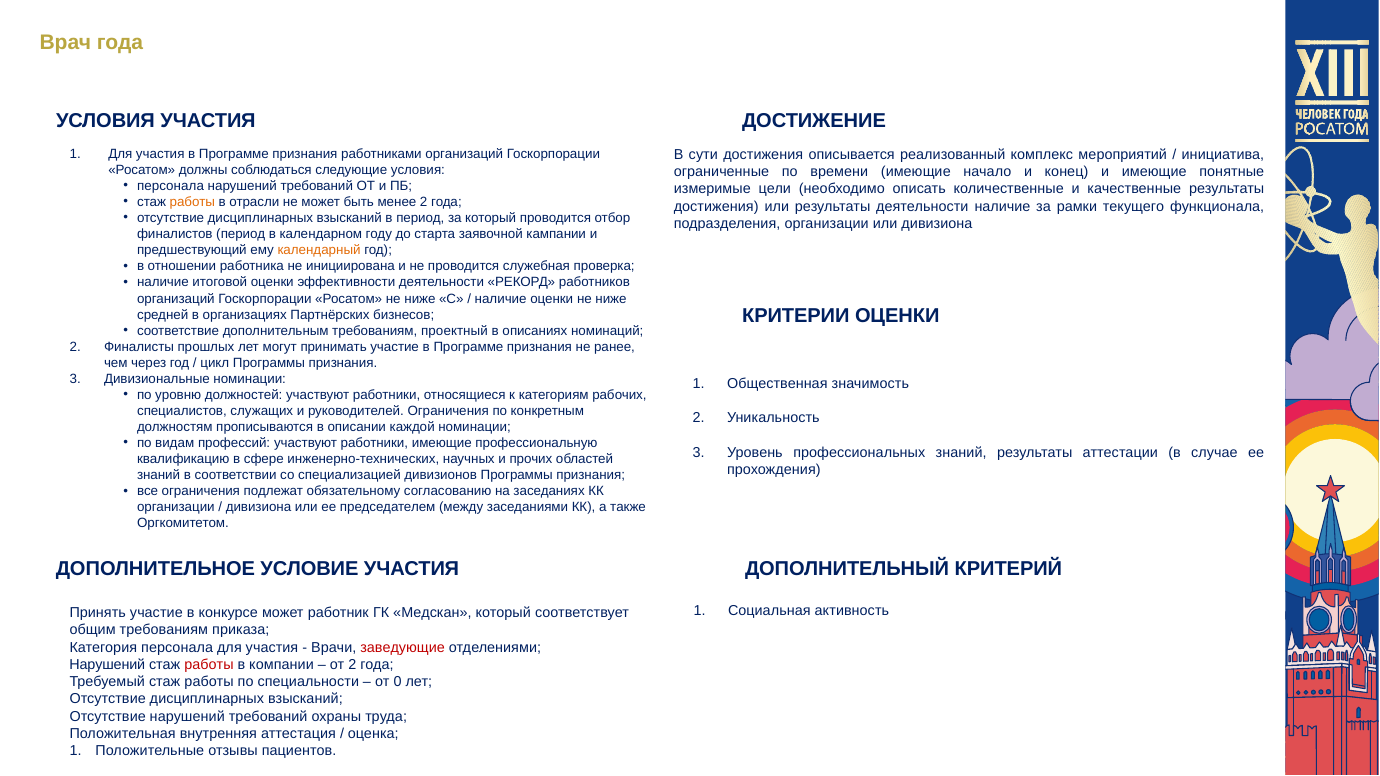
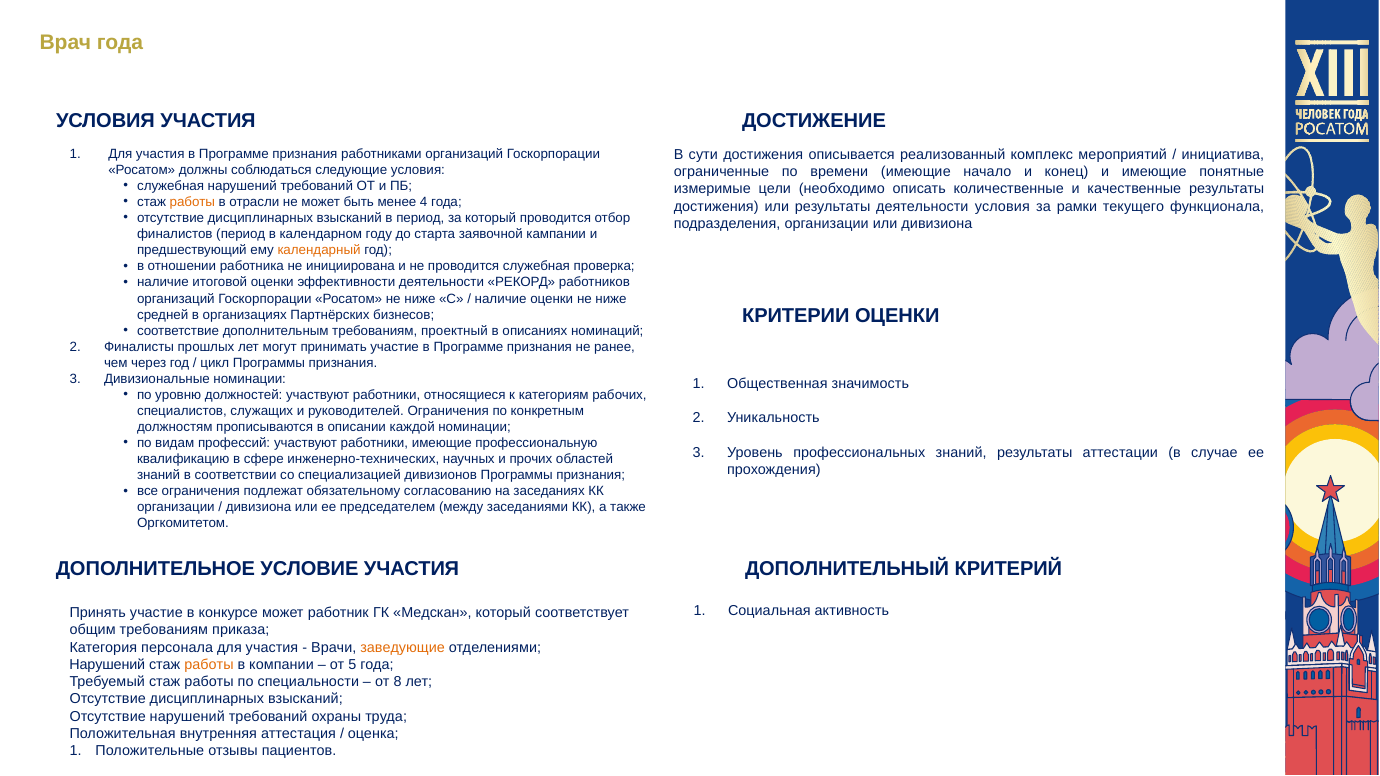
персонала at (171, 186): персонала -> служебная
менее 2: 2 -> 4
деятельности наличие: наличие -> условия
заведующие colour: red -> orange
работы at (209, 665) colour: red -> orange
от 2: 2 -> 5
0: 0 -> 8
